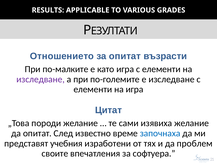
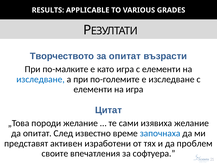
Отношението: Отношението -> Творчеството
изследване at (41, 79) colour: purple -> blue
учебния: учебния -> активен
